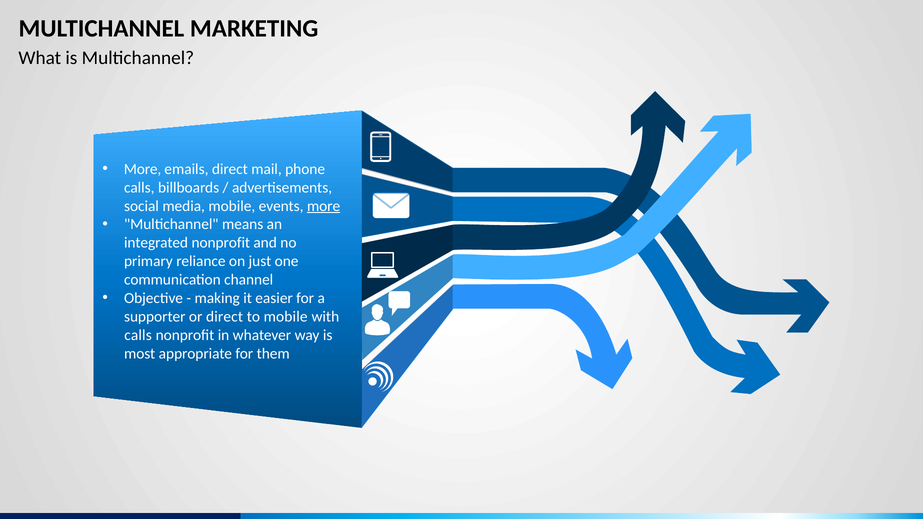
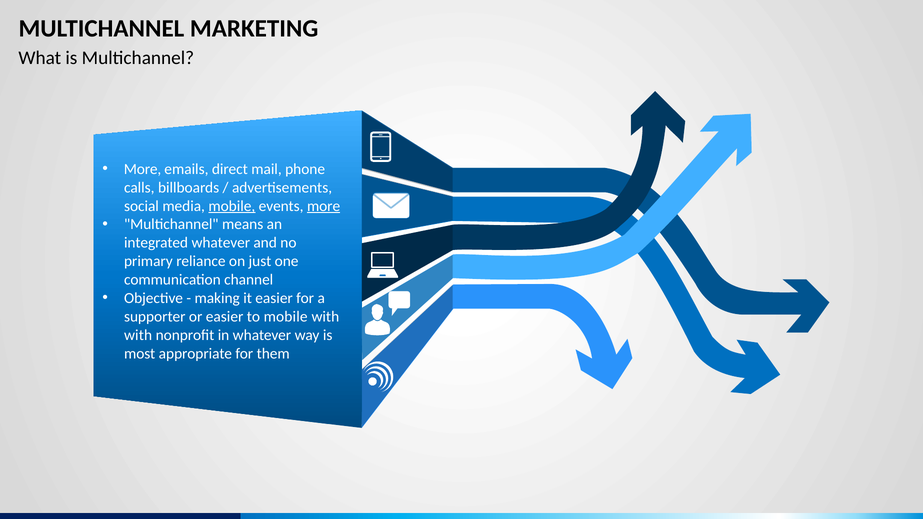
mobile at (232, 206) underline: none -> present
integrated nonprofit: nonprofit -> whatever
or direct: direct -> easier
calls at (138, 335): calls -> with
